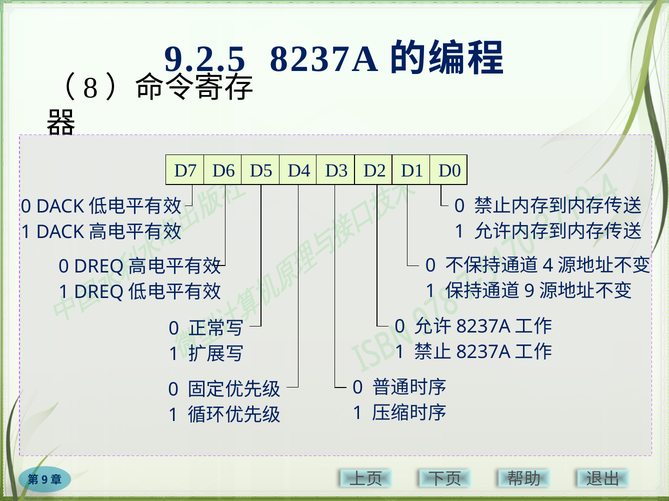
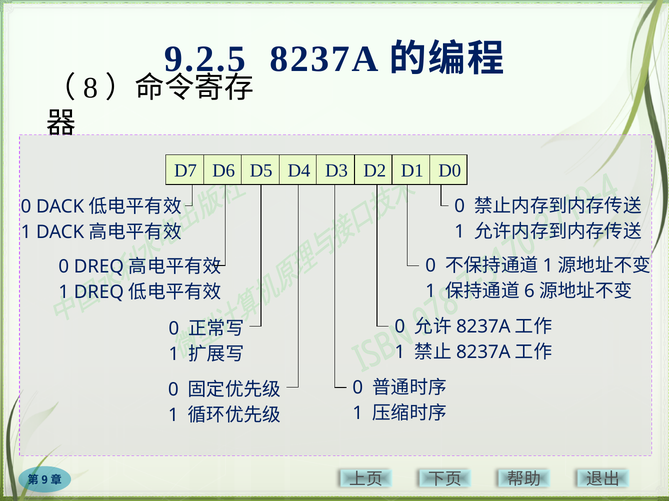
4 at (548, 266): 4 -> 1
9: 9 -> 6
